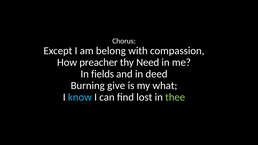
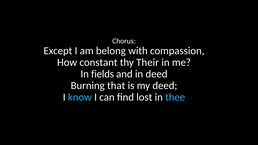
preacher: preacher -> constant
Need: Need -> Their
give: give -> that
my what: what -> deed
thee colour: light green -> light blue
